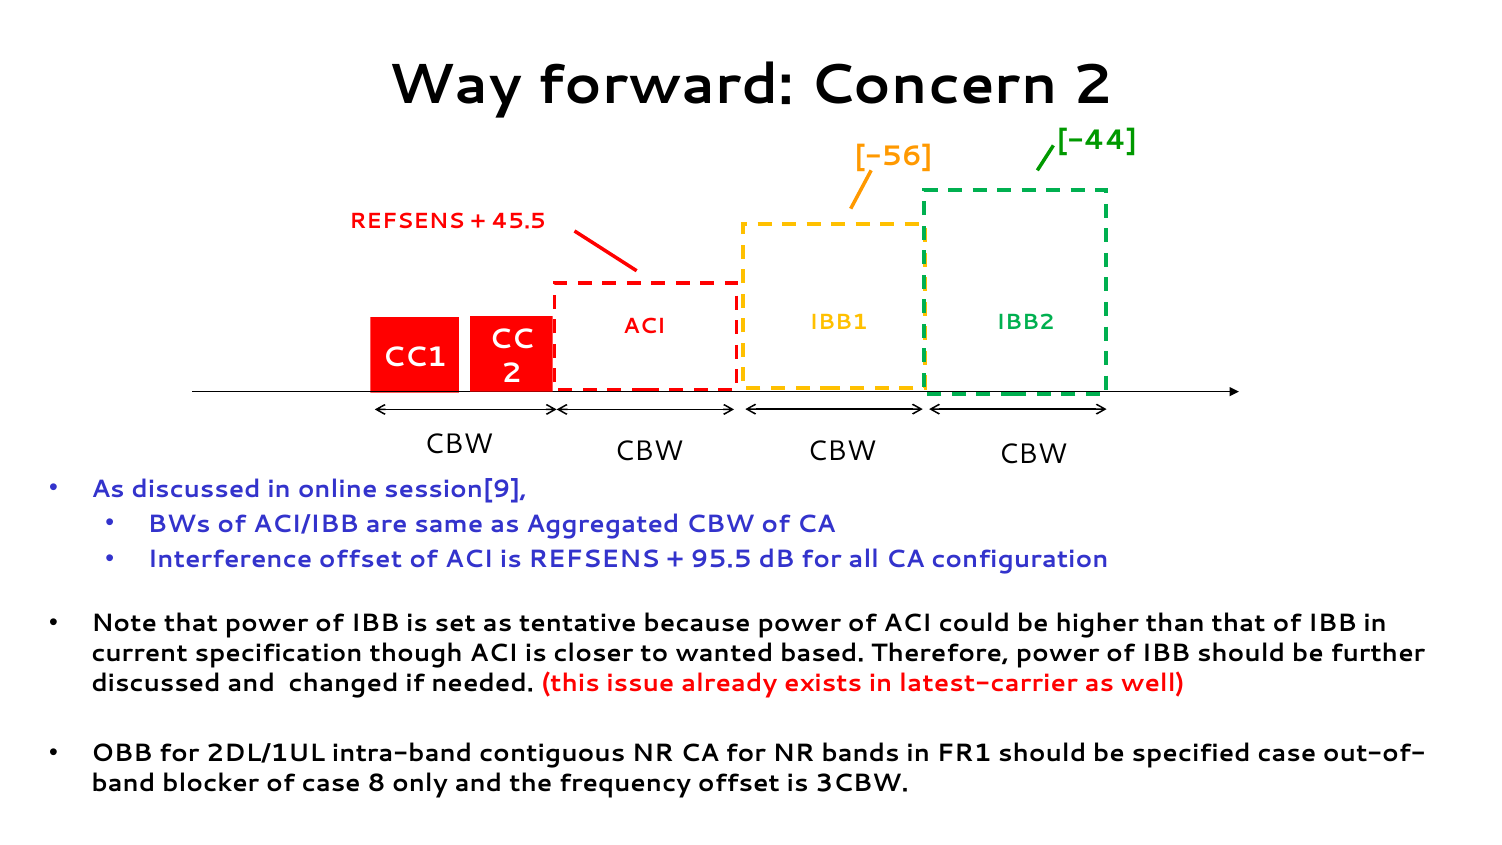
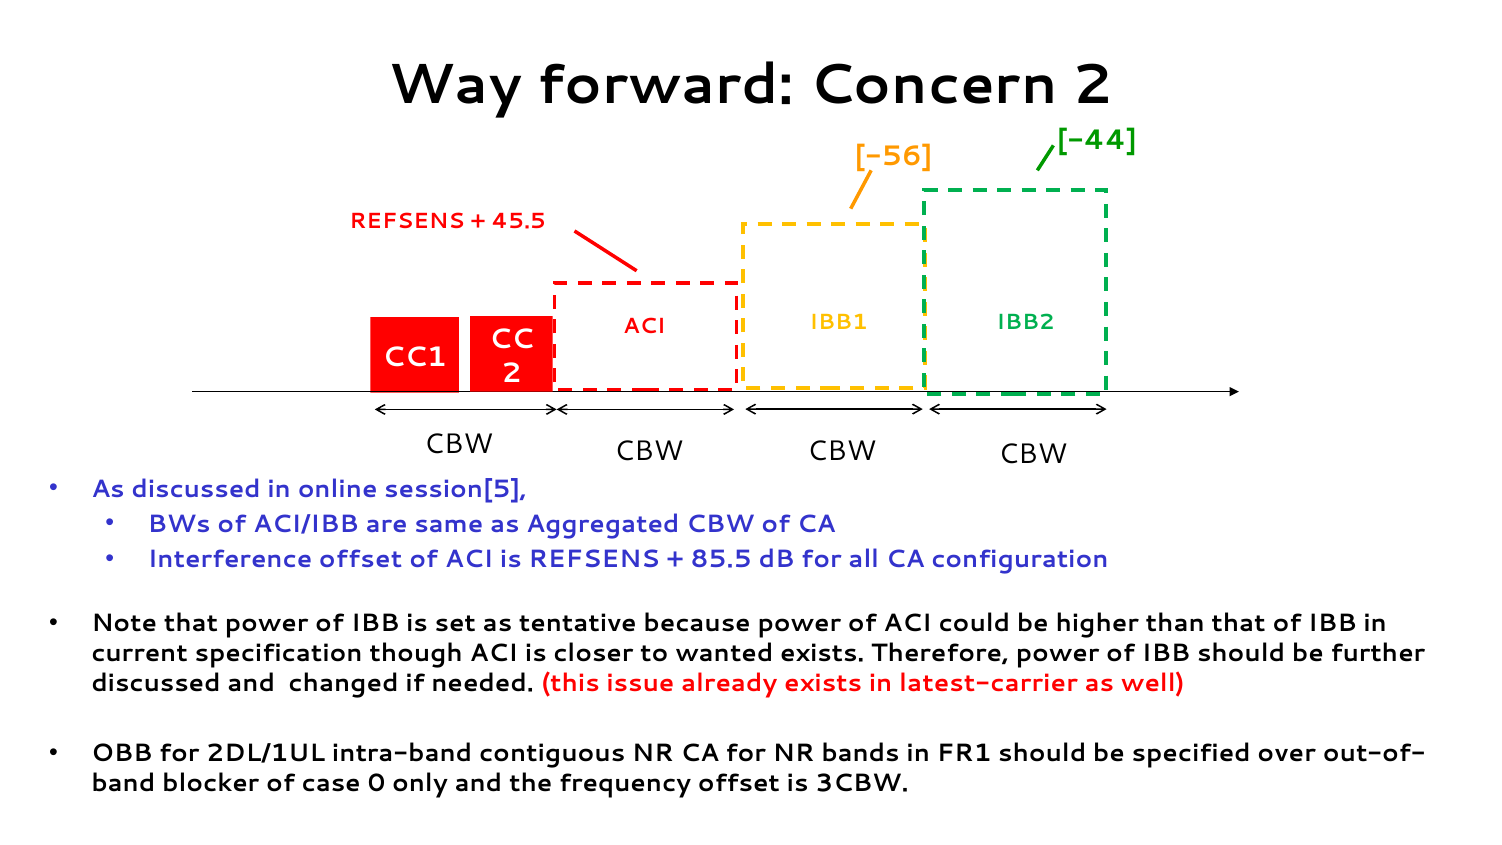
session[9: session[9 -> session[5
95.5: 95.5 -> 85.5
wanted based: based -> exists
specified case: case -> over
8: 8 -> 0
